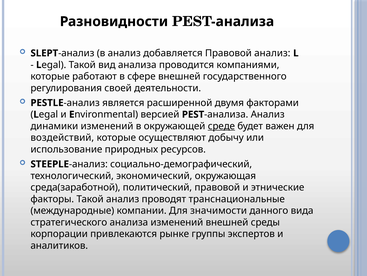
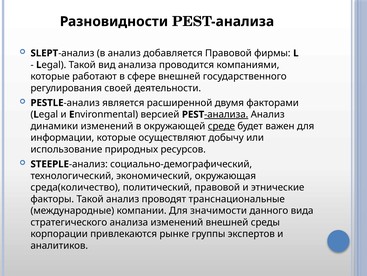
Правовой анализ: анализ -> фирмы
анализа at (226, 114) underline: none -> present
воздействий: воздействий -> информации
среда(заработной: среда(заработной -> среда(количество
